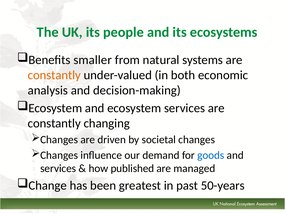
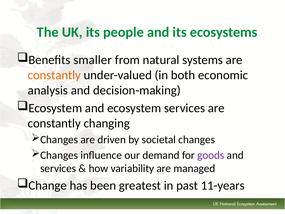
goods colour: blue -> purple
published: published -> variability
50-years: 50-years -> 11-years
